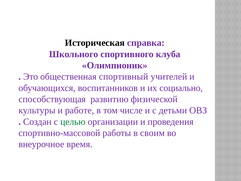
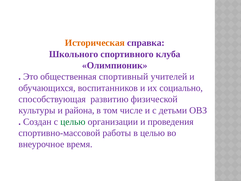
Историческая colour: black -> orange
работе: работе -> района
в своим: своим -> целью
